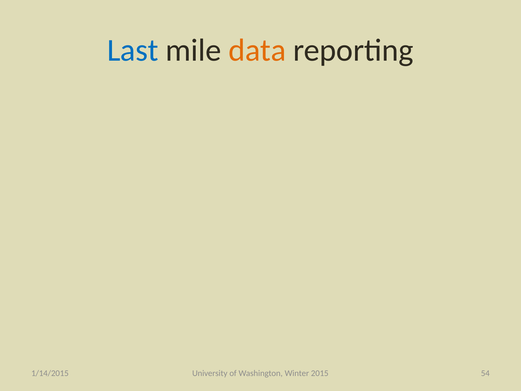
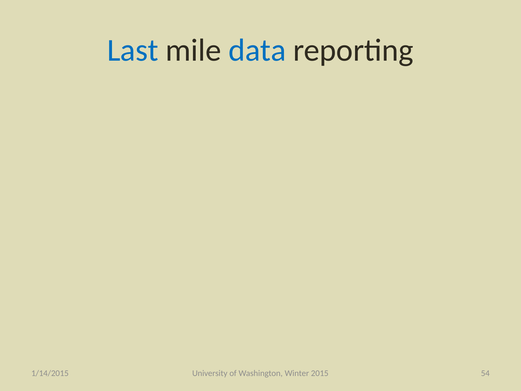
data colour: orange -> blue
